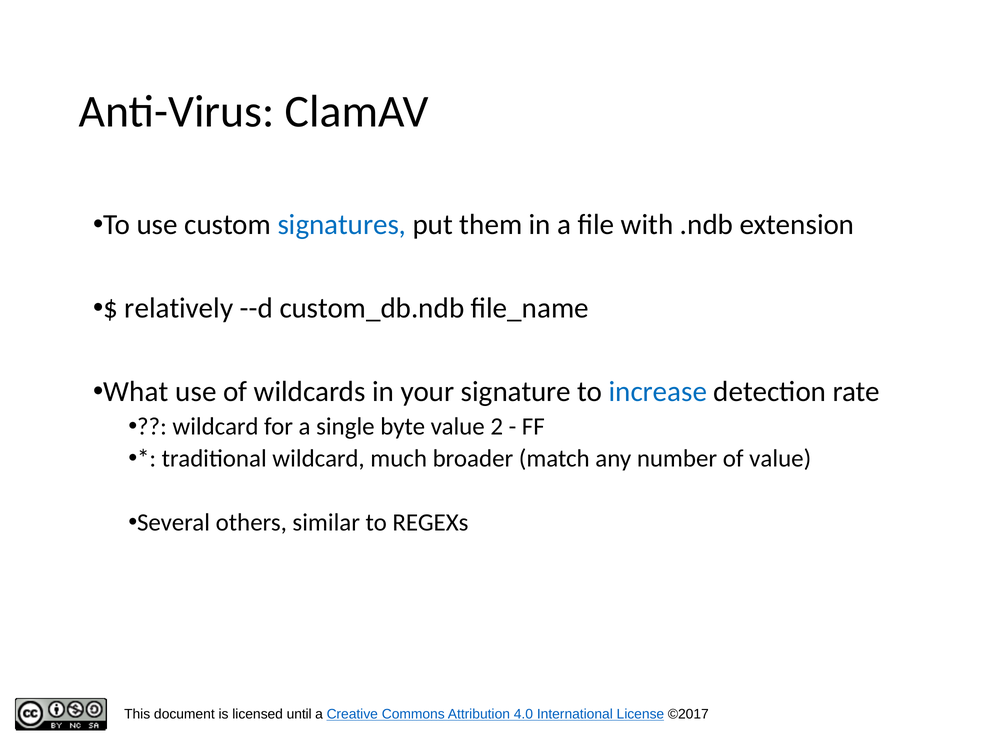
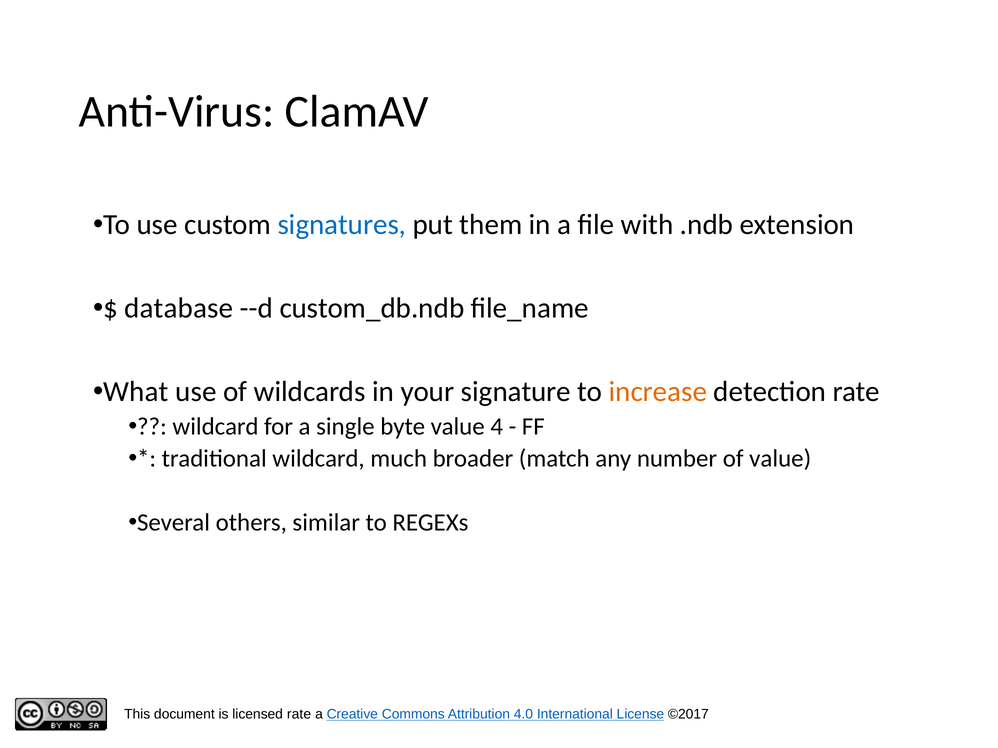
relatively: relatively -> database
increase colour: blue -> orange
2: 2 -> 4
until at (299, 715): until -> rate
